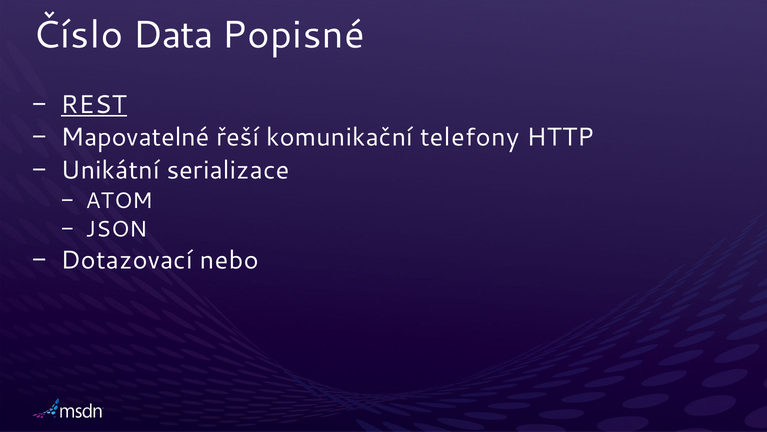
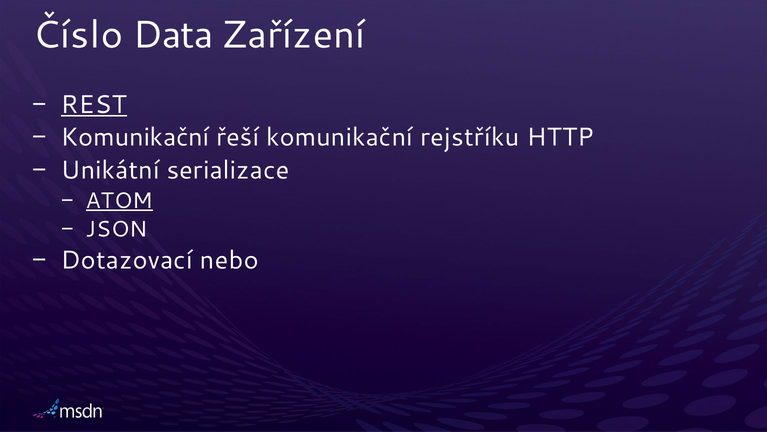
Popisné: Popisné -> Zařízení
Mapovatelné at (135, 137): Mapovatelné -> Komunikační
telefony: telefony -> rejstříku
ATOM underline: none -> present
